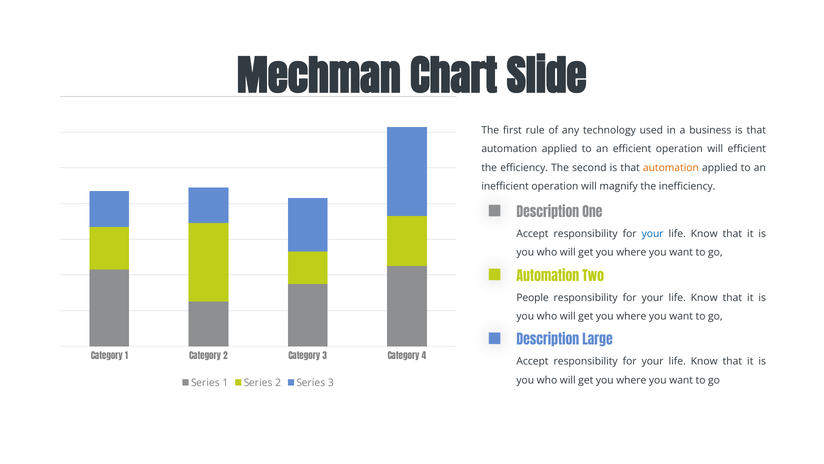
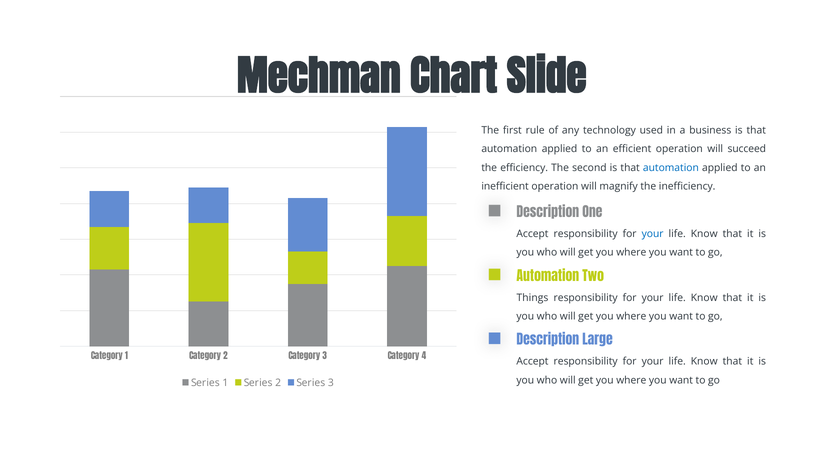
will efficient: efficient -> succeed
automation at (671, 167) colour: orange -> blue
People: People -> Things
